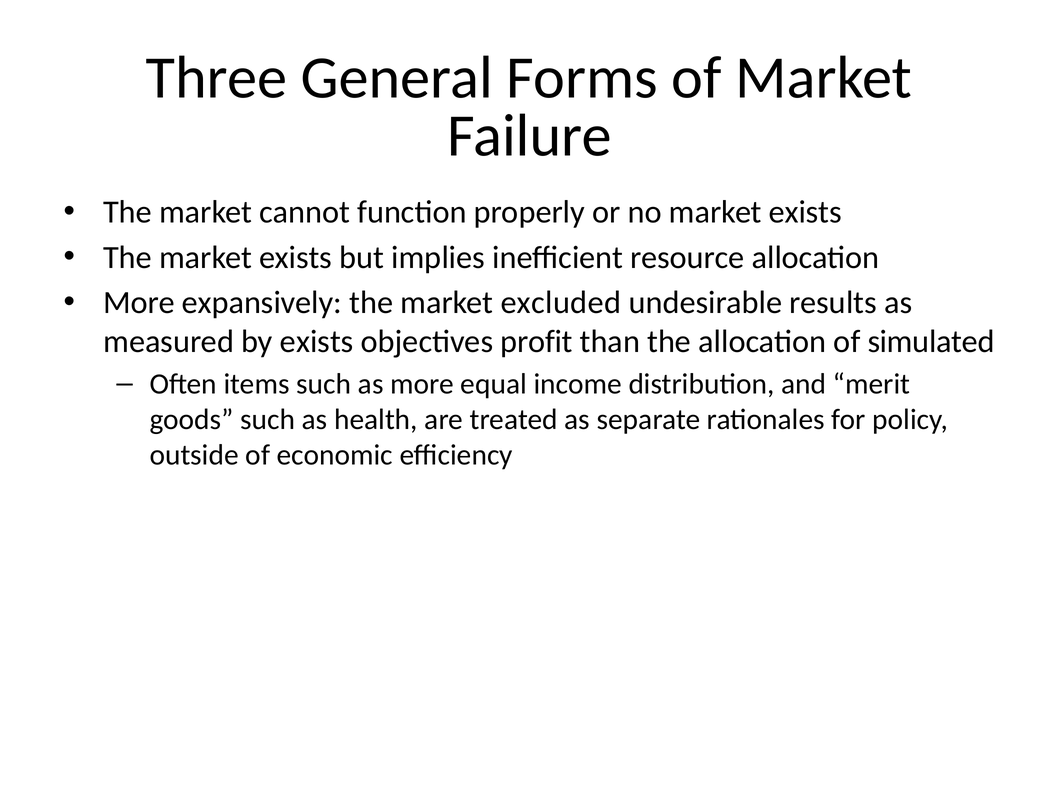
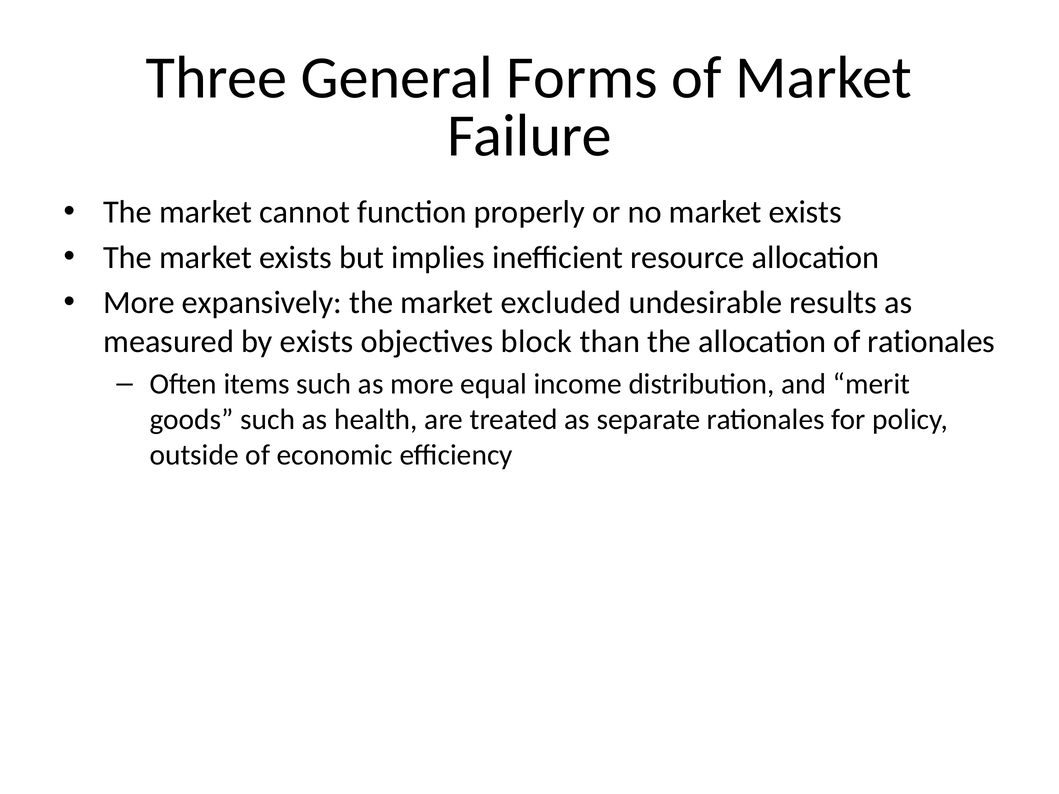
profit: profit -> block
of simulated: simulated -> rationales
